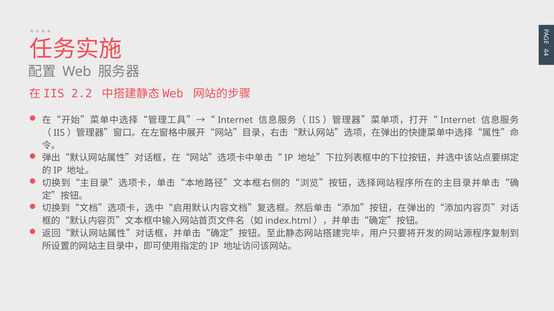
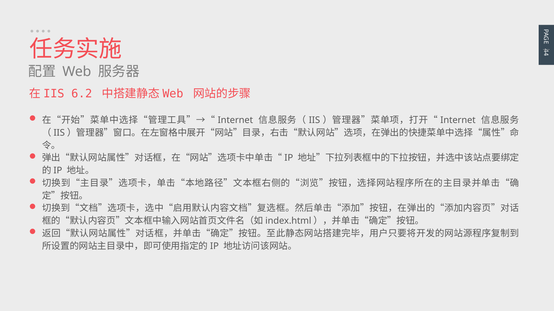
2.2: 2.2 -> 6.2
